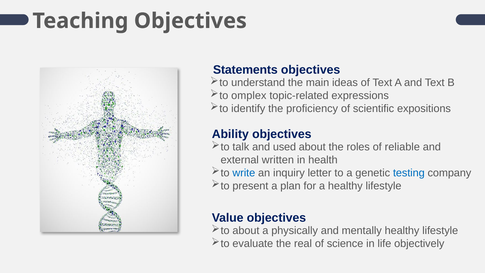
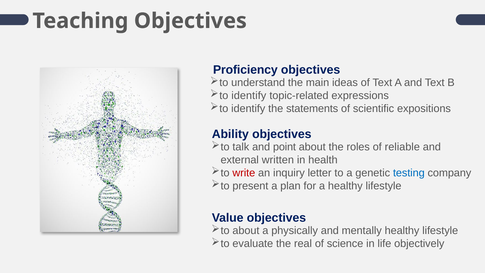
Statements: Statements -> Proficiency
omplex at (249, 95): omplex -> identify
proficiency: proficiency -> statements
used: used -> point
write colour: blue -> red
